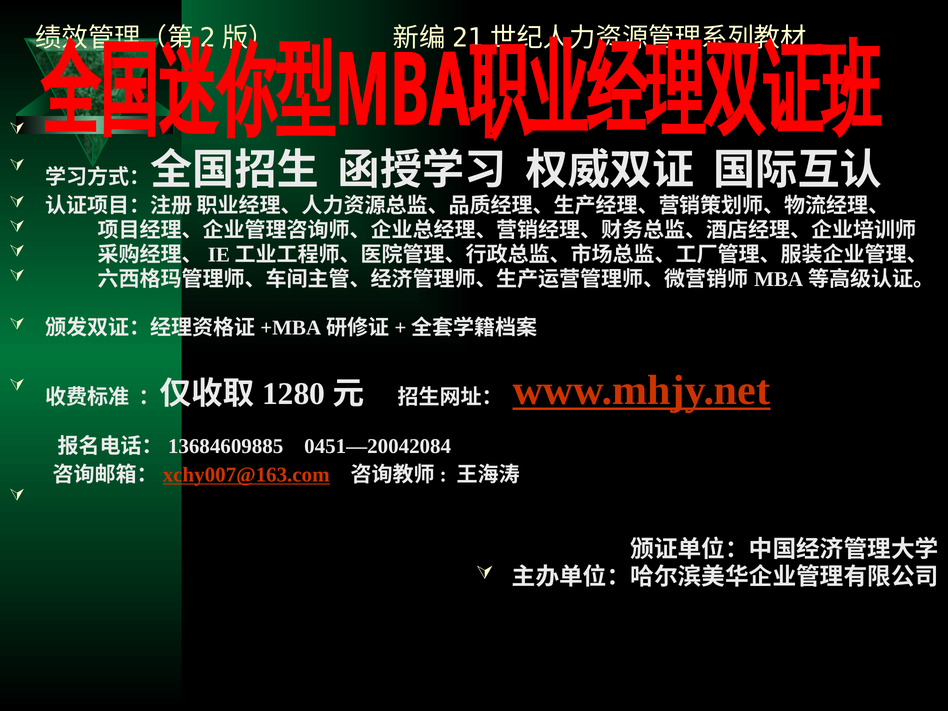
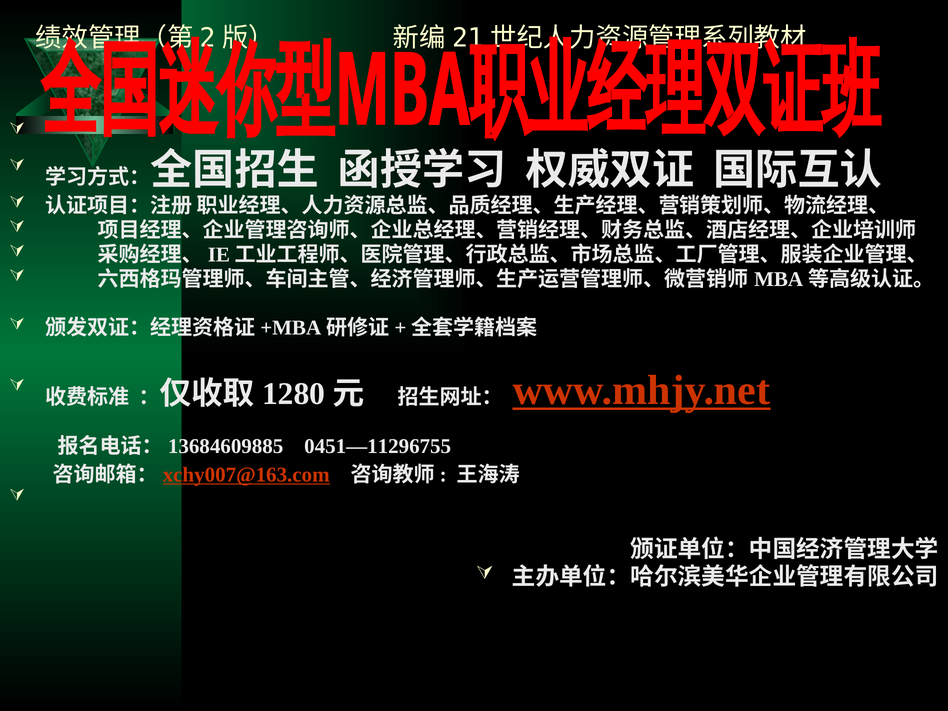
0451—20042084: 0451—20042084 -> 0451—11296755
